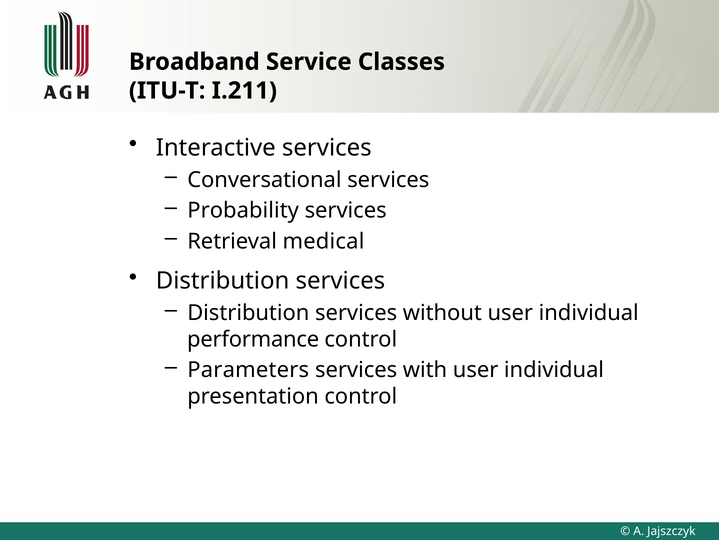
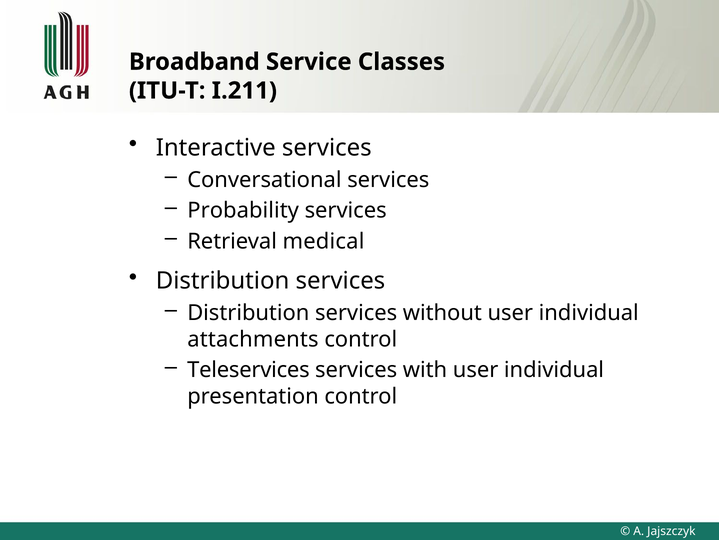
performance: performance -> attachments
Parameters: Parameters -> Teleservices
